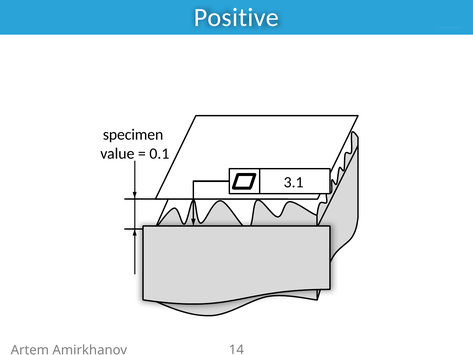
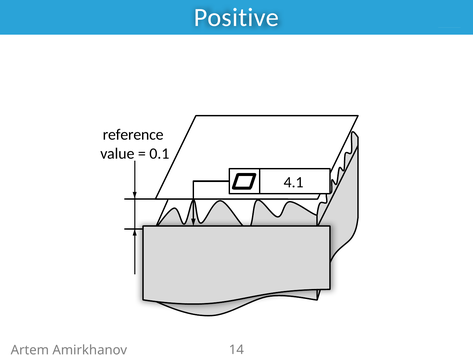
specimen: specimen -> reference
3.1: 3.1 -> 4.1
